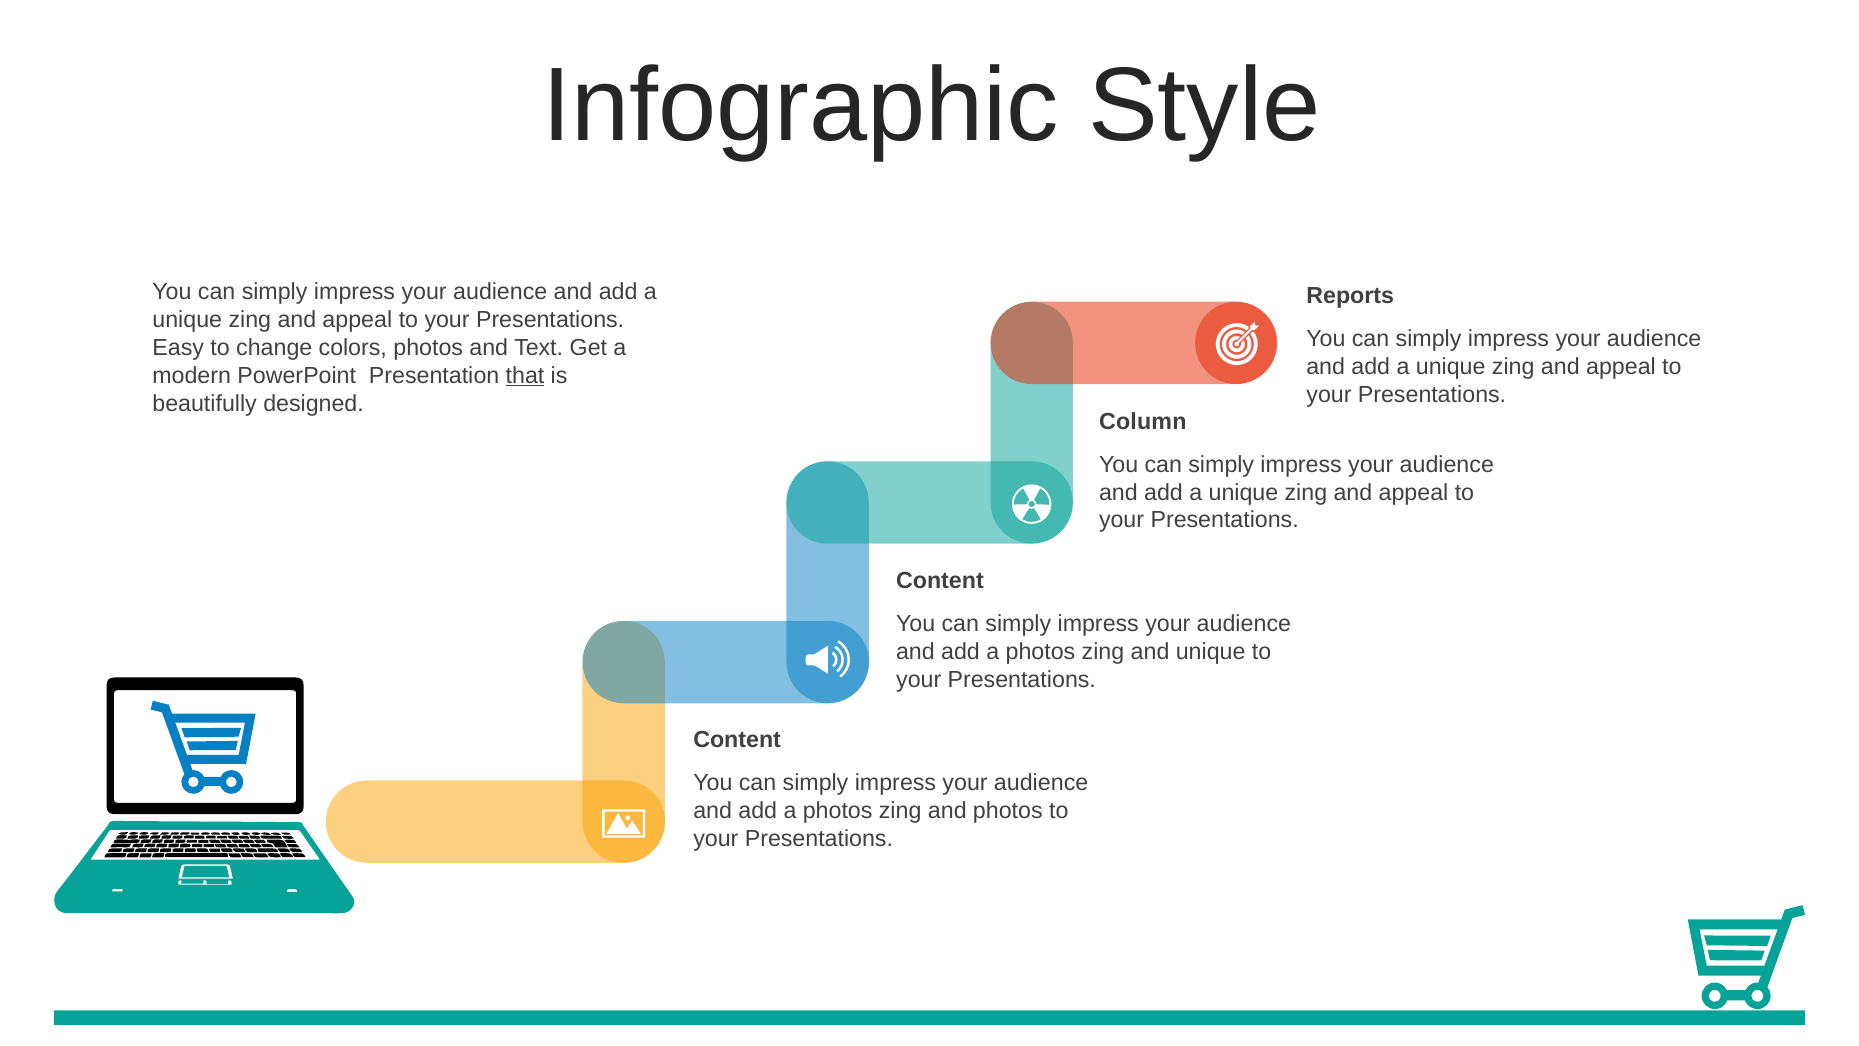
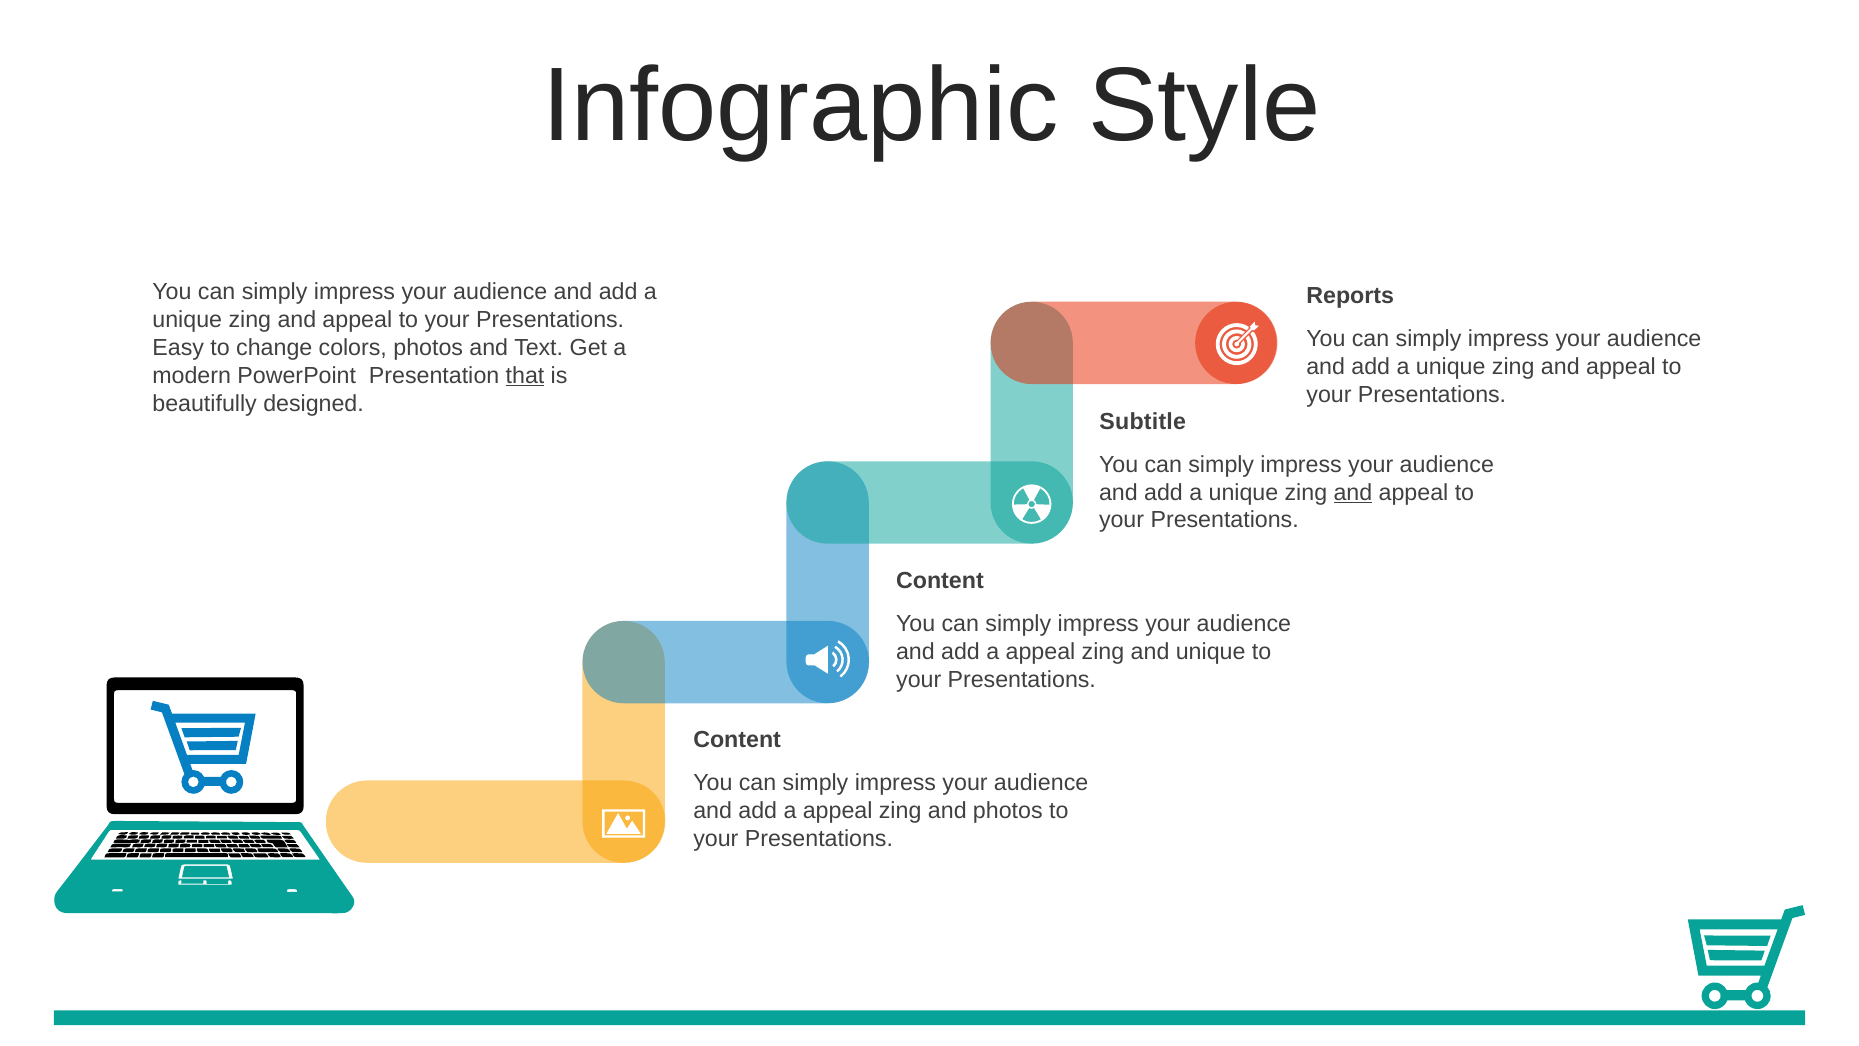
Column: Column -> Subtitle
and at (1353, 492) underline: none -> present
photos at (1040, 651): photos -> appeal
photos at (838, 810): photos -> appeal
